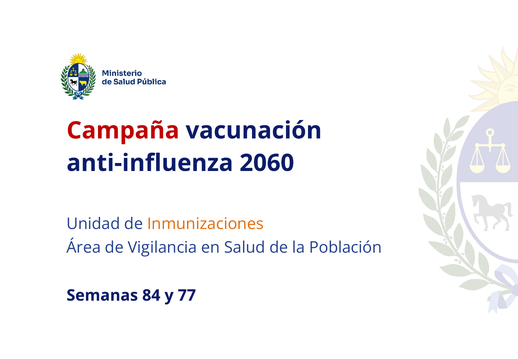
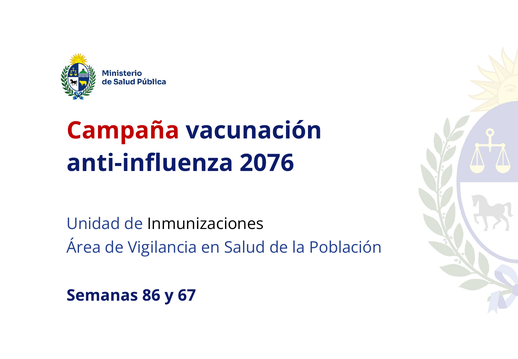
2060: 2060 -> 2076
Inmunizaciones colour: orange -> black
84: 84 -> 86
77: 77 -> 67
